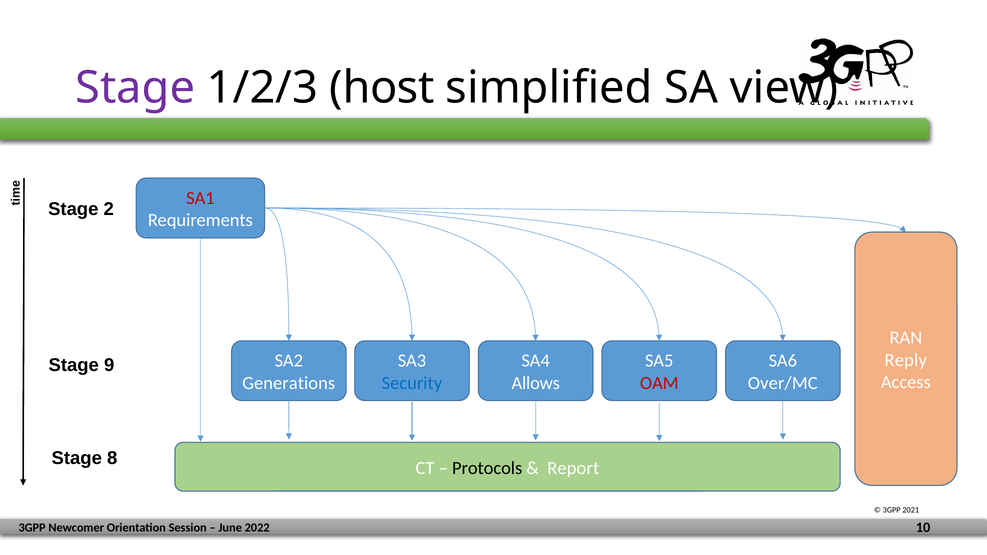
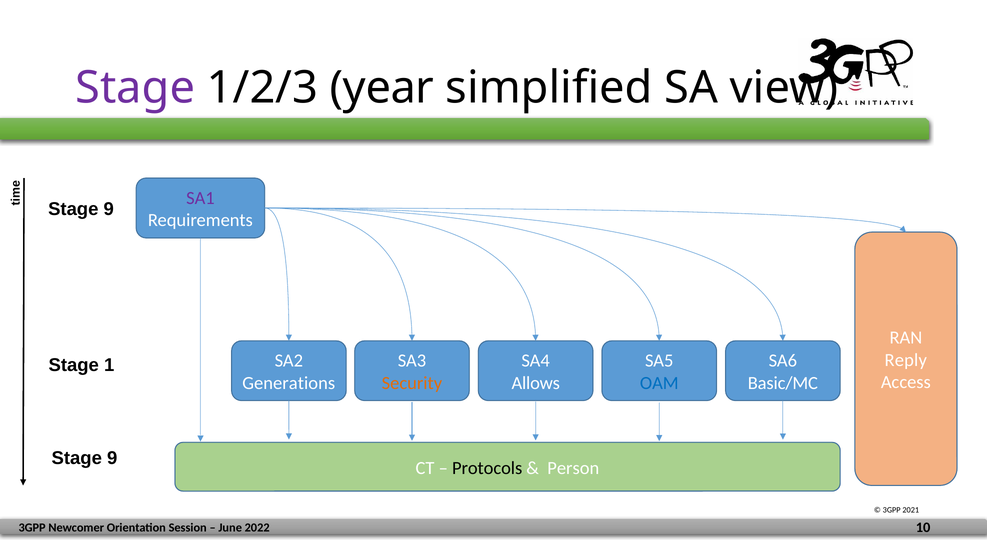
host: host -> year
SA1 colour: red -> purple
2 at (109, 209): 2 -> 9
9: 9 -> 1
Security colour: blue -> orange
OAM colour: red -> blue
Over/MC: Over/MC -> Basic/MC
8 at (112, 458): 8 -> 9
Report: Report -> Person
